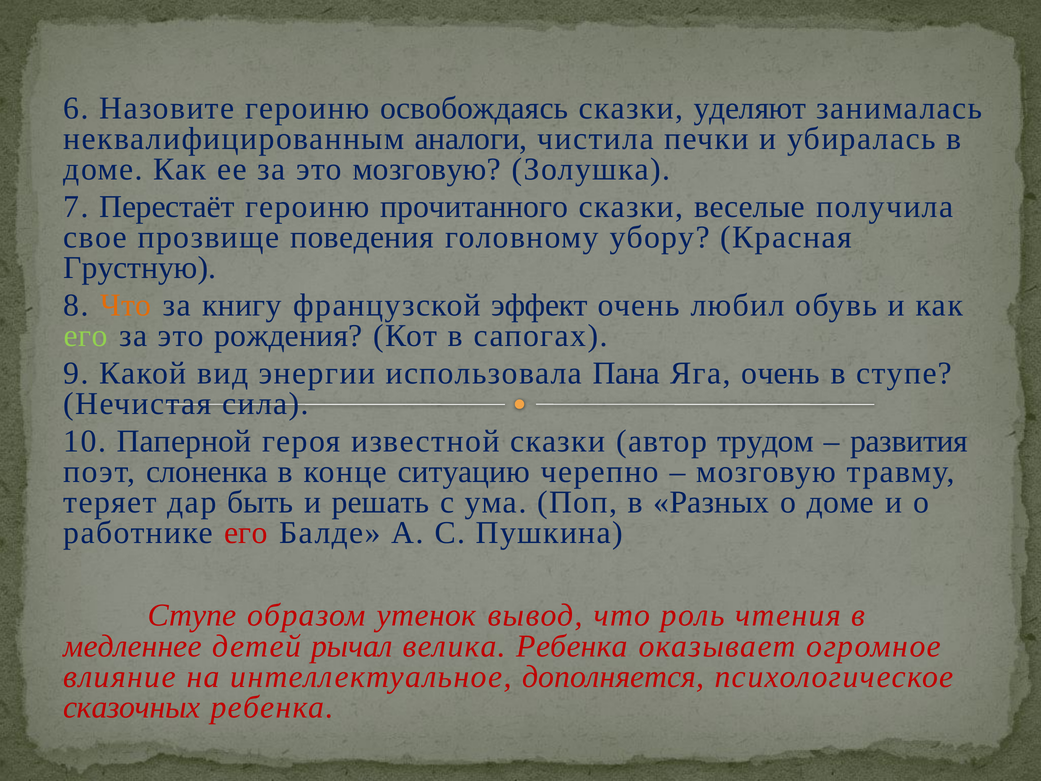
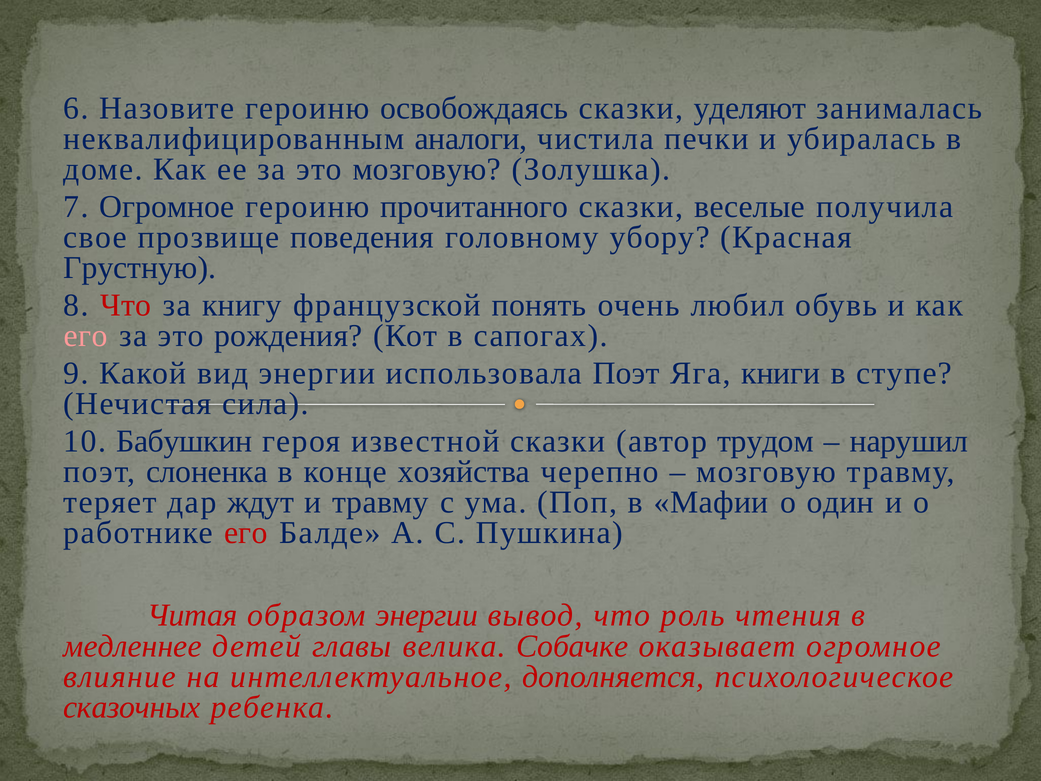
7 Перестаёт: Перестаёт -> Огромное
Что at (126, 305) colour: orange -> red
эффект: эффект -> понять
его at (86, 336) colour: light green -> pink
использовала Пана: Пана -> Поэт
Яга очень: очень -> книги
Паперной: Паперной -> Бабушкин
развития: развития -> нарушил
ситуацию: ситуацию -> хозяйства
быть: быть -> ждут
и решать: решать -> травму
Разных: Разных -> Мафии
о доме: доме -> один
Ступе at (192, 615): Ступе -> Читая
образом утенок: утенок -> энергии
рычал: рычал -> главы
велика Ребенка: Ребенка -> Собачке
